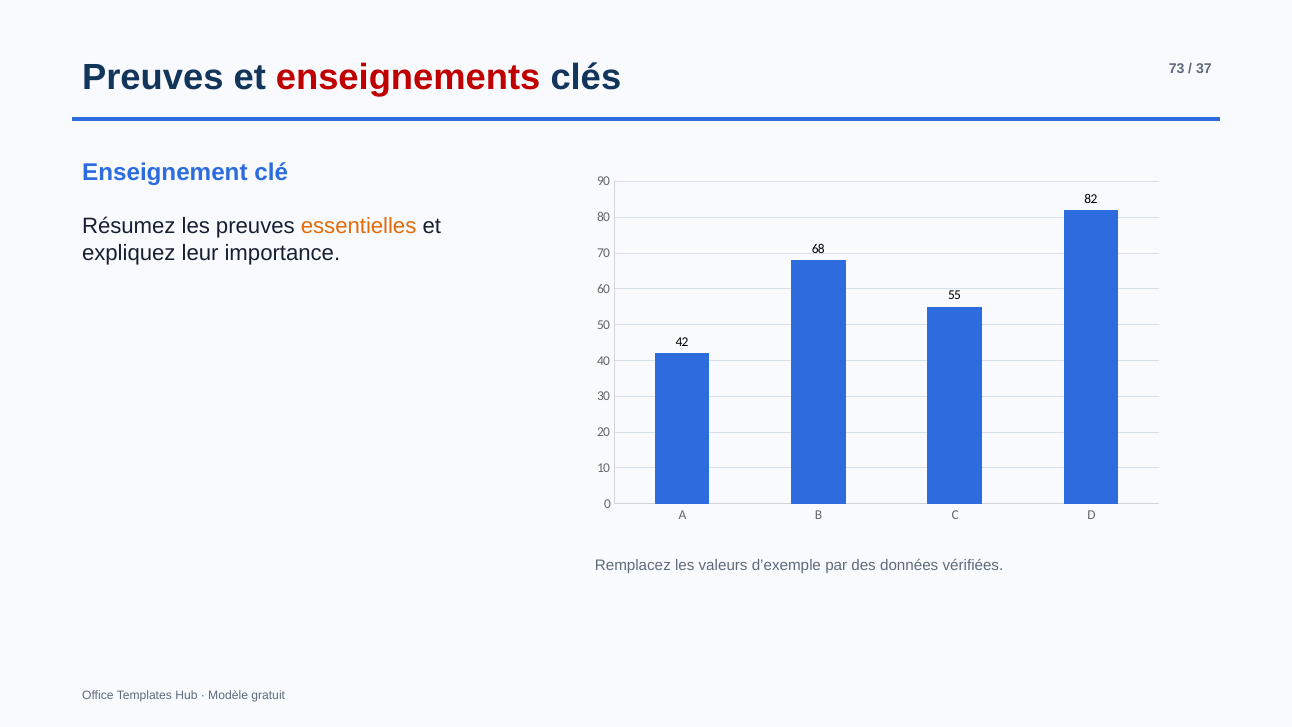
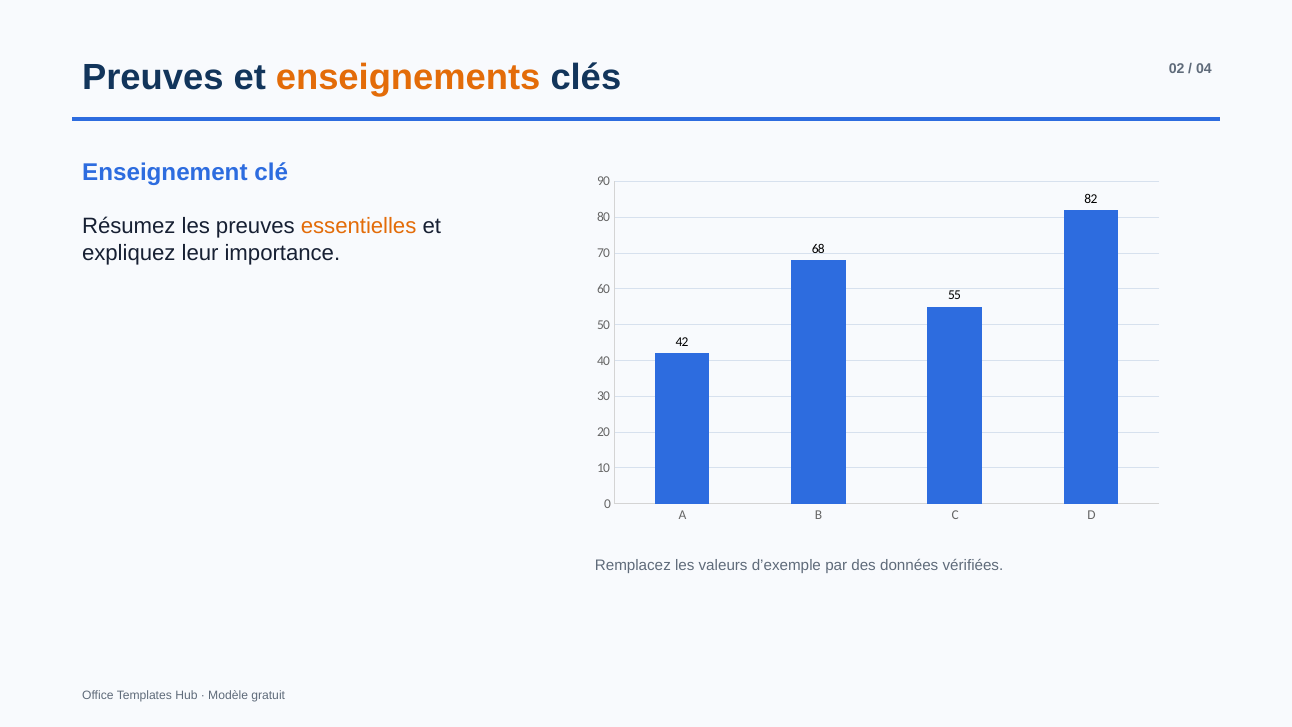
enseignements colour: red -> orange
73: 73 -> 02
37: 37 -> 04
